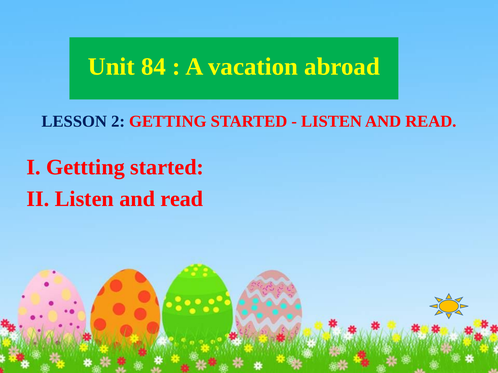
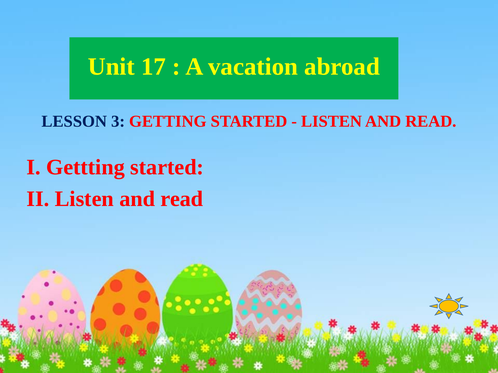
84: 84 -> 17
2: 2 -> 3
